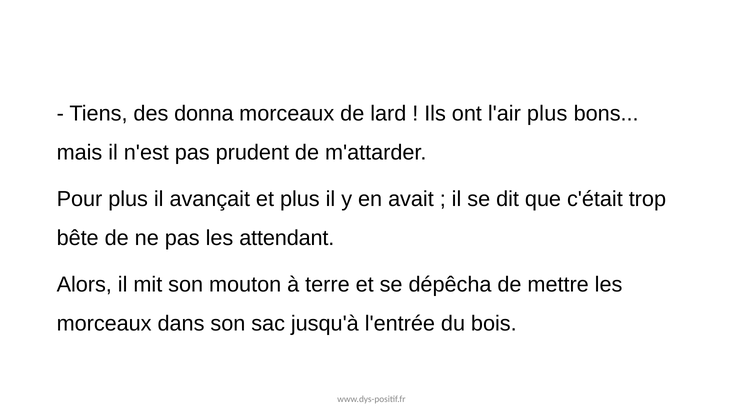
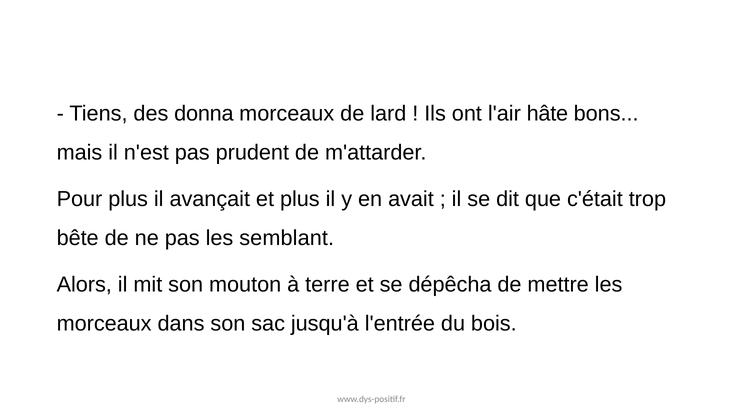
l'air plus: plus -> hâte
attendant: attendant -> semblant
